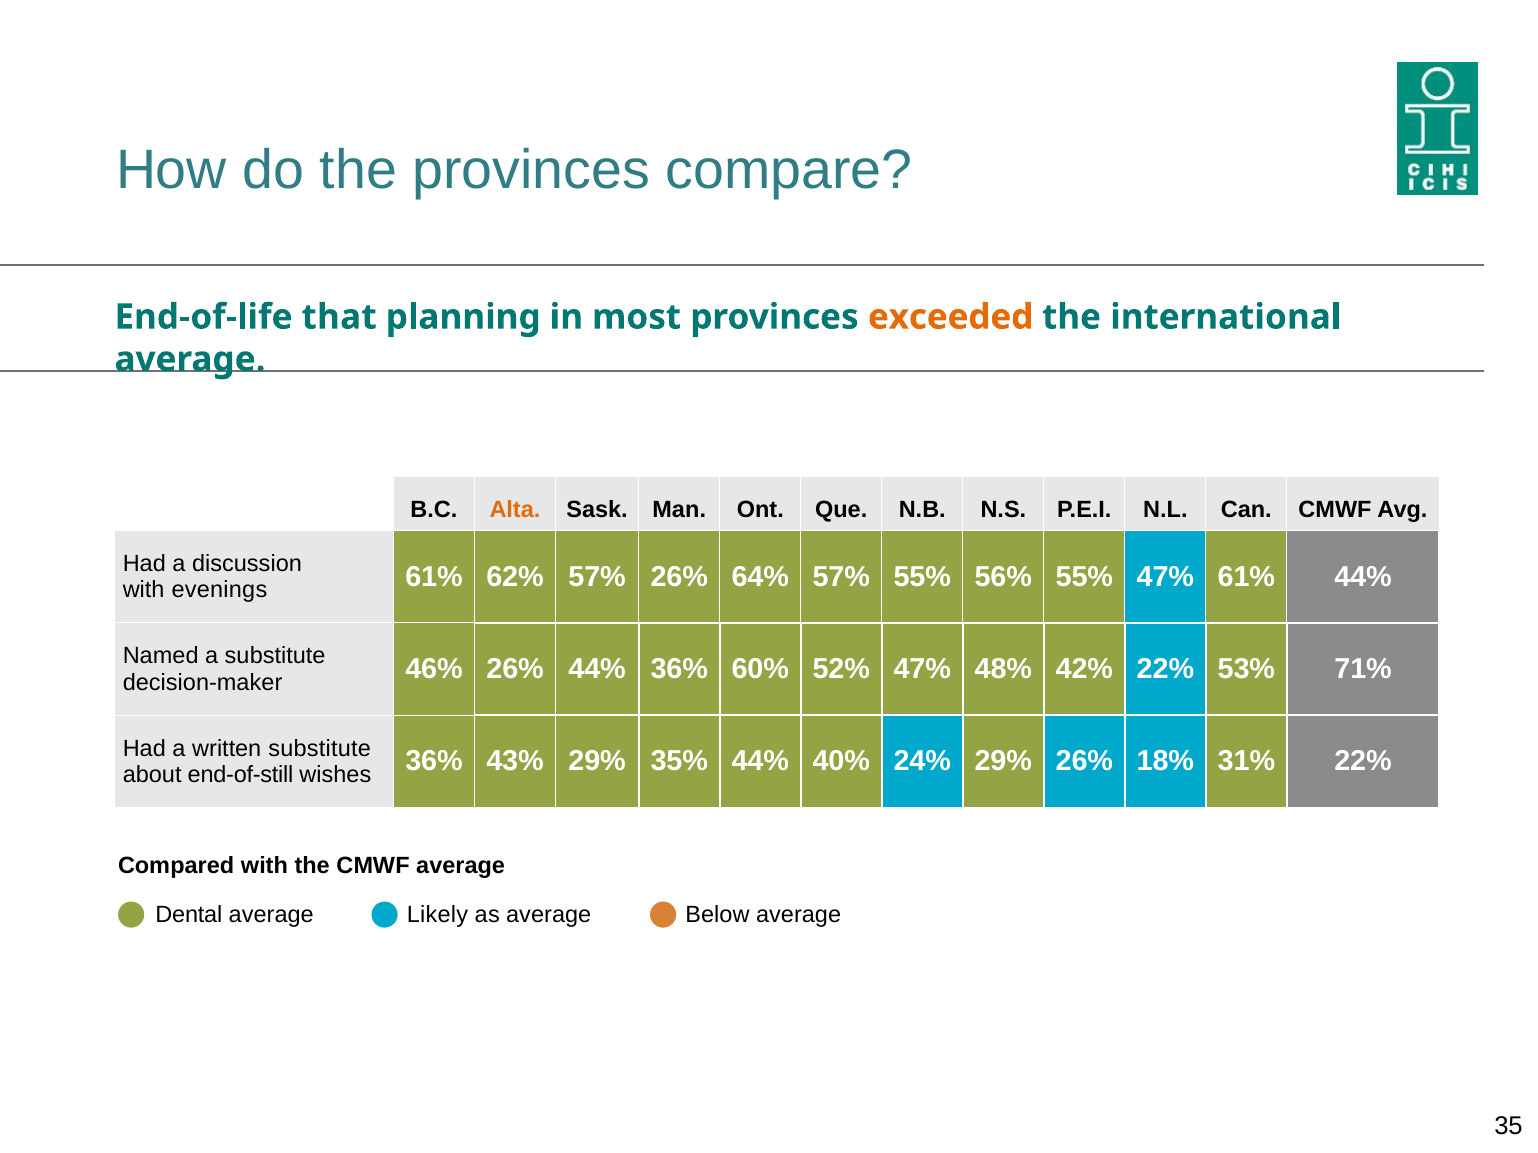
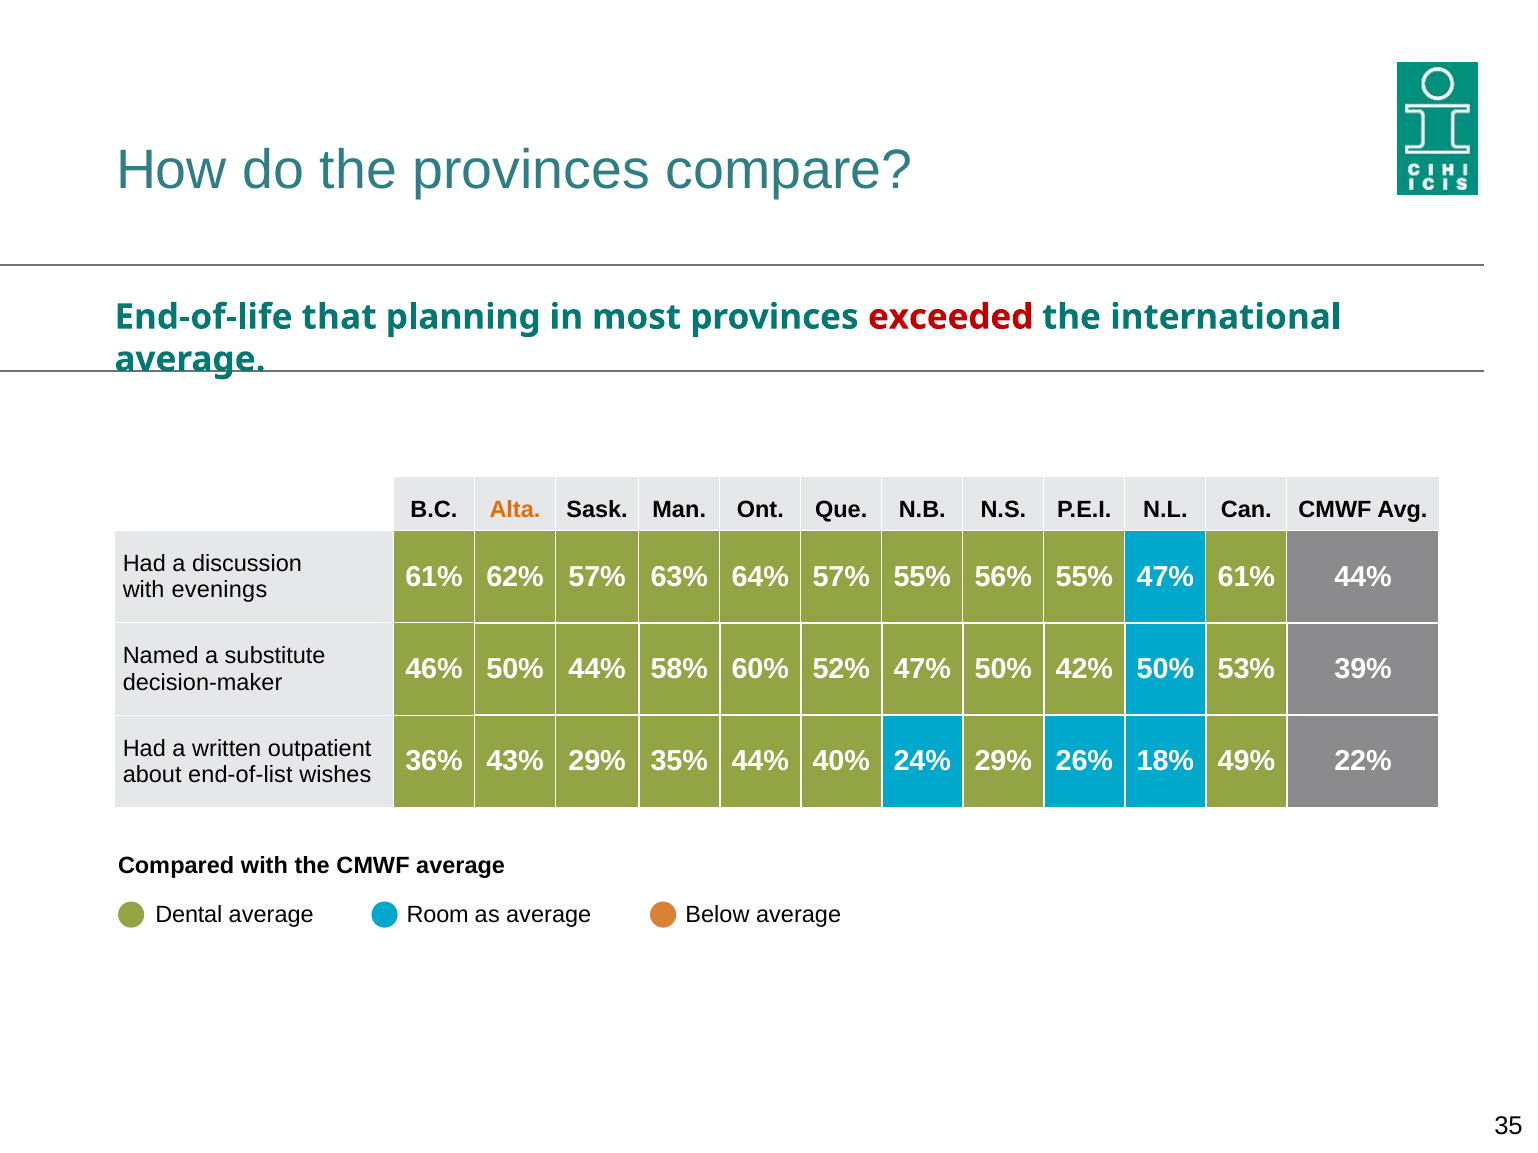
exceeded colour: orange -> red
57% 26%: 26% -> 63%
46% 26%: 26% -> 50%
44% 36%: 36% -> 58%
47% 48%: 48% -> 50%
42% 22%: 22% -> 50%
71%: 71% -> 39%
written substitute: substitute -> outpatient
end-of-still: end-of-still -> end-of-list
31%: 31% -> 49%
Likely: Likely -> Room
